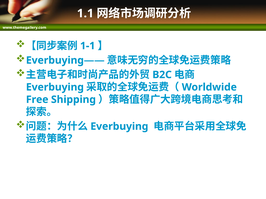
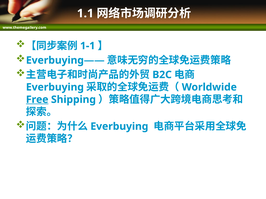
Free underline: none -> present
